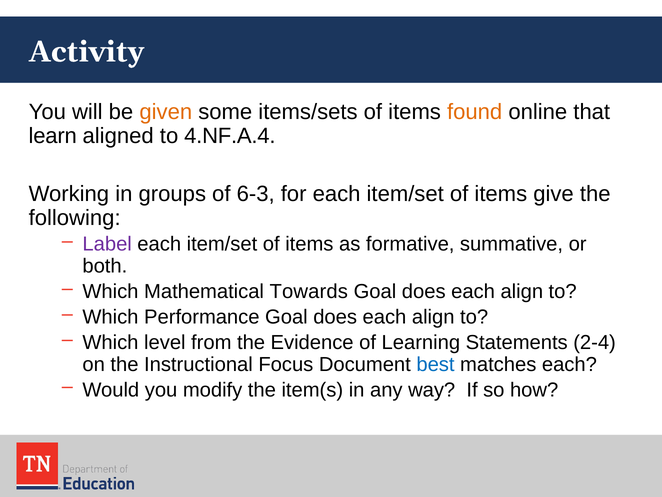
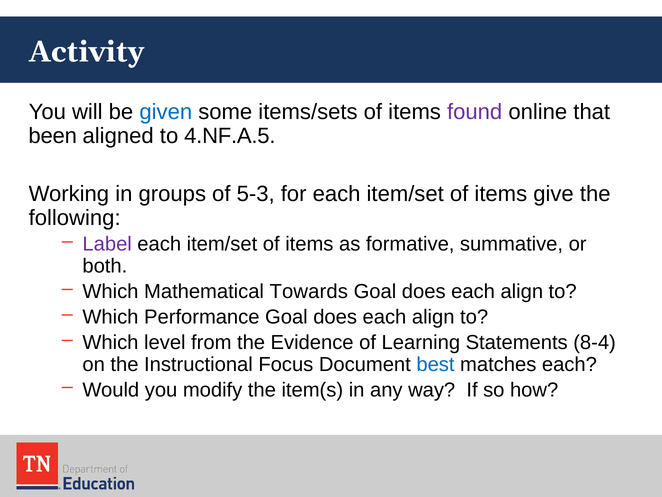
given colour: orange -> blue
found colour: orange -> purple
learn: learn -> been
4.NF.A.4: 4.NF.A.4 -> 4.NF.A.5
6-3: 6-3 -> 5-3
2-4: 2-4 -> 8-4
